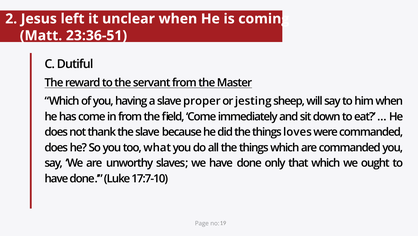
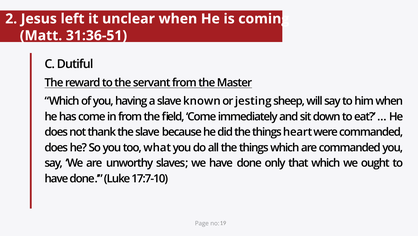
23:36-51: 23:36-51 -> 31:36-51
proper: proper -> known
loves: loves -> heart
